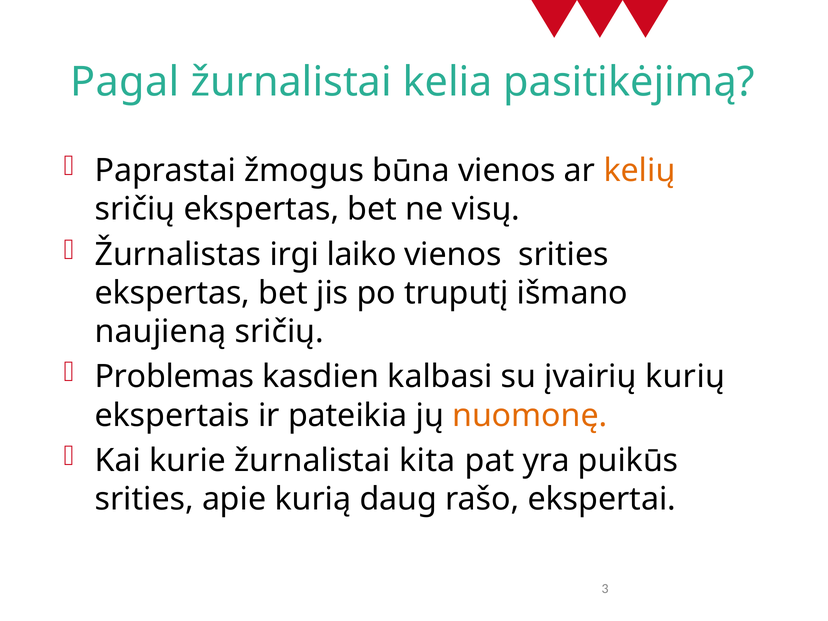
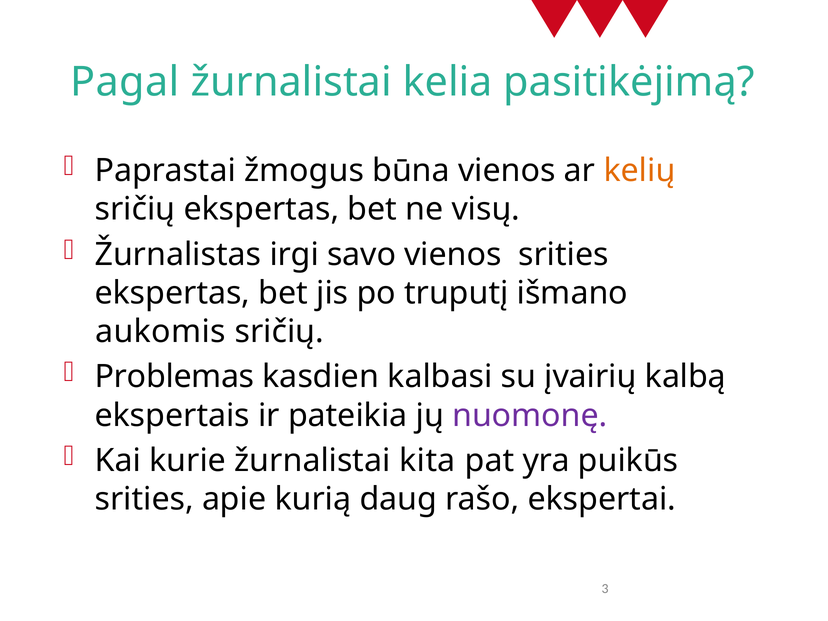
laiko: laiko -> savo
naujieną: naujieną -> aukomis
kurių: kurių -> kalbą
nuomonę colour: orange -> purple
